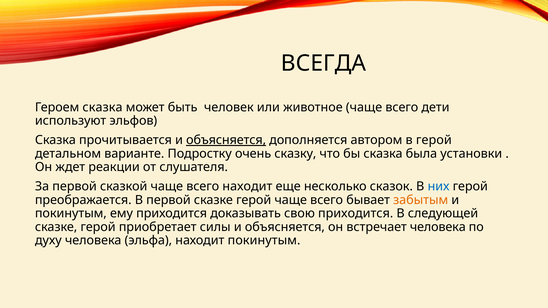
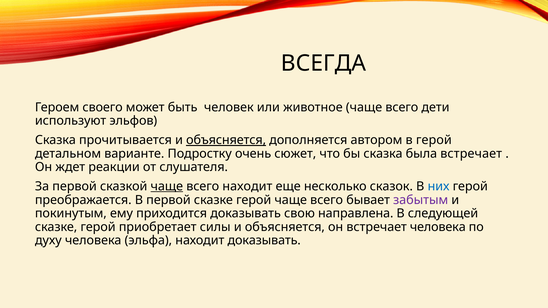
Героем сказка: сказка -> своего
сказку: сказку -> сюжет
была установки: установки -> встречает
чаще at (167, 187) underline: none -> present
забытым colour: orange -> purple
свою приходится: приходится -> направлена
находит покинутым: покинутым -> доказывать
